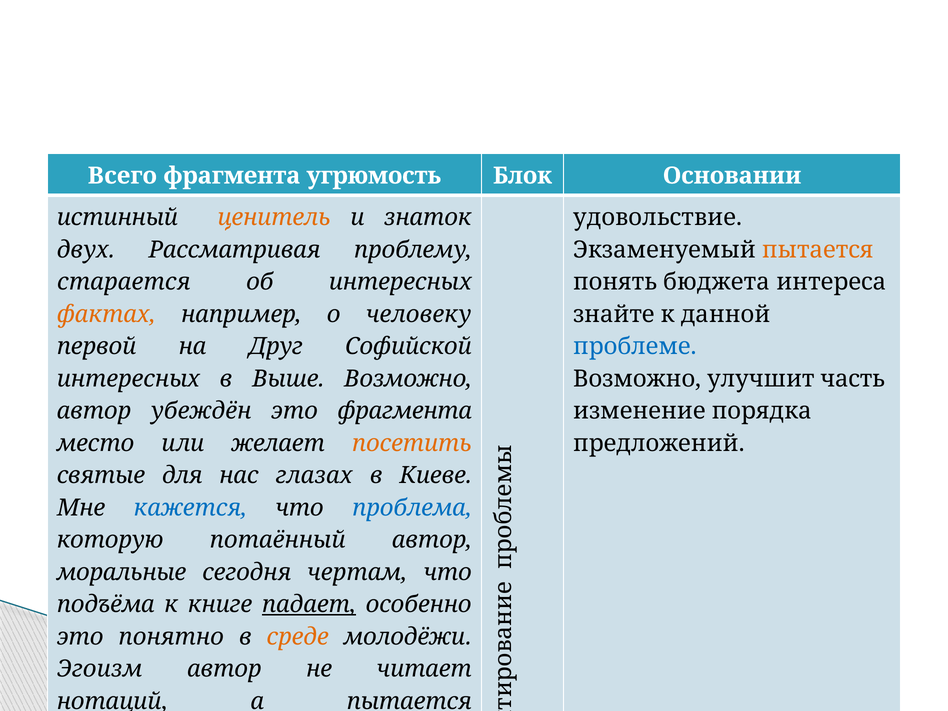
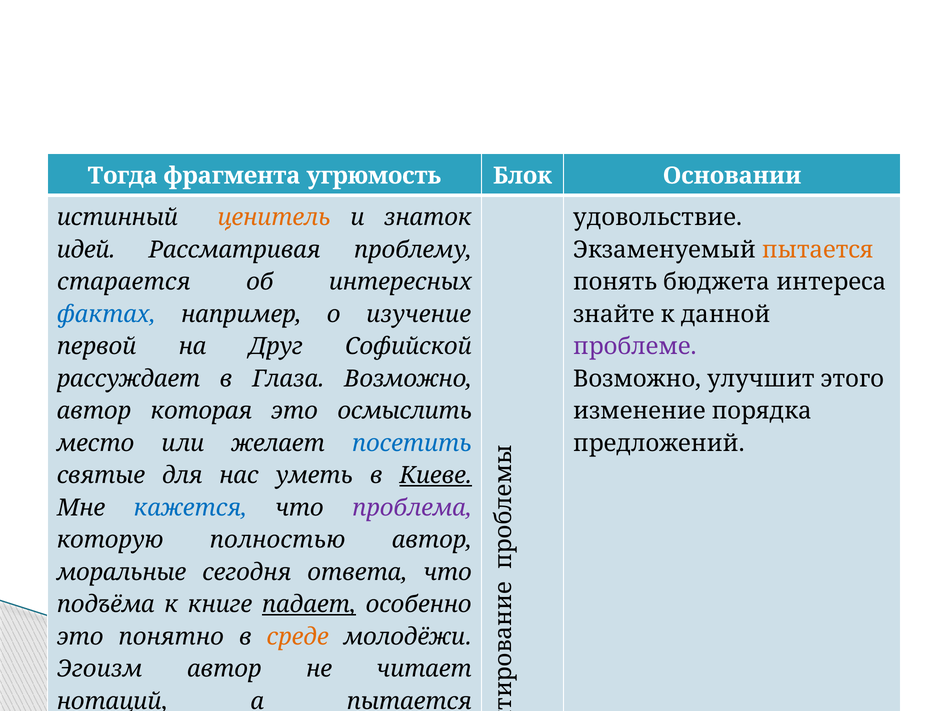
Всего: Всего -> Тогда
двух: двух -> идей
фактах colour: orange -> blue
человеку: человеку -> изучение
проблеме colour: blue -> purple
интересных at (128, 379): интересных -> рассуждает
Выше: Выше -> Глаза
часть: часть -> этого
убеждён: убеждён -> которая
это фрагмента: фрагмента -> осмыслить
посетить colour: orange -> blue
глазах: глазах -> уметь
Киеве underline: none -> present
проблема colour: blue -> purple
потаённый: потаённый -> полностью
чертам: чертам -> ответа
